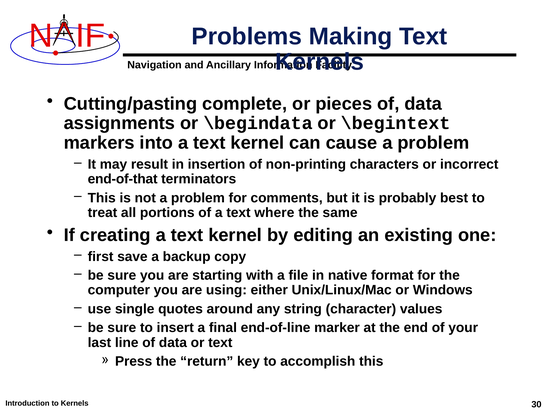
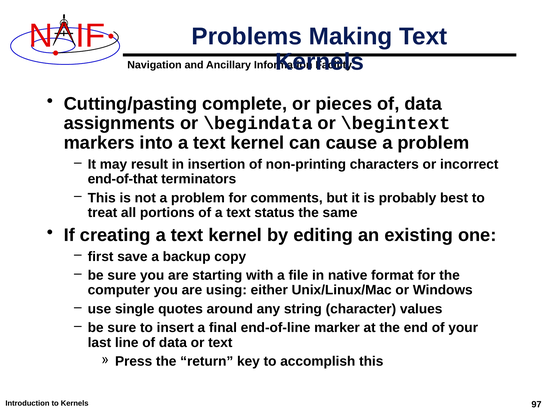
where: where -> status
30: 30 -> 97
